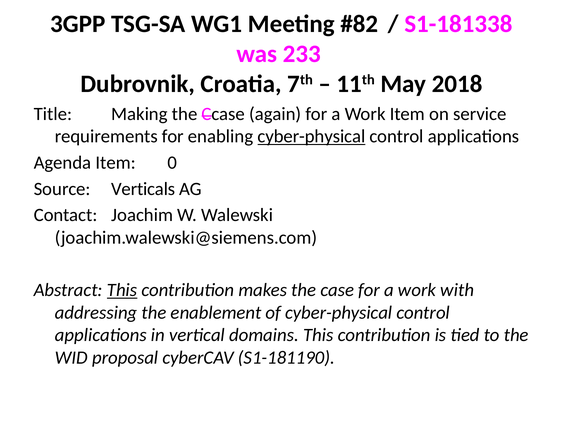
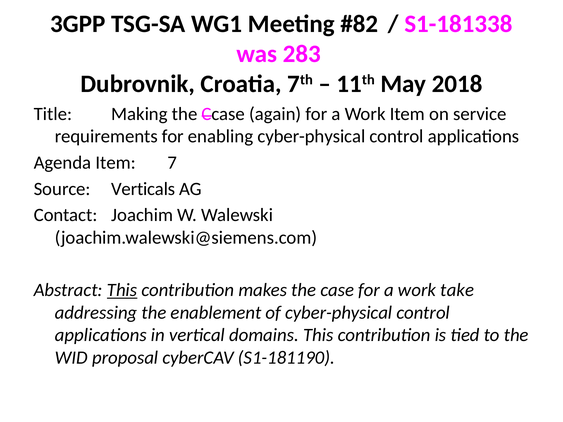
233: 233 -> 283
cyber-physical at (311, 136) underline: present -> none
0: 0 -> 7
with: with -> take
